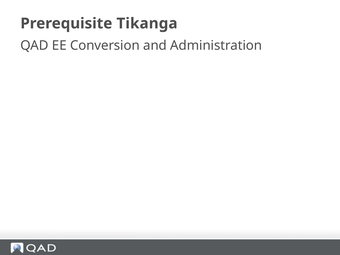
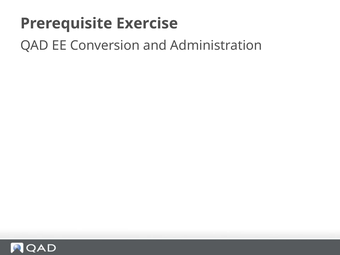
Tikanga: Tikanga -> Exercise
